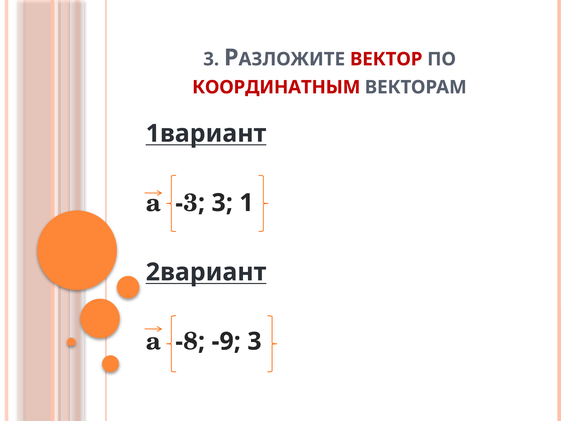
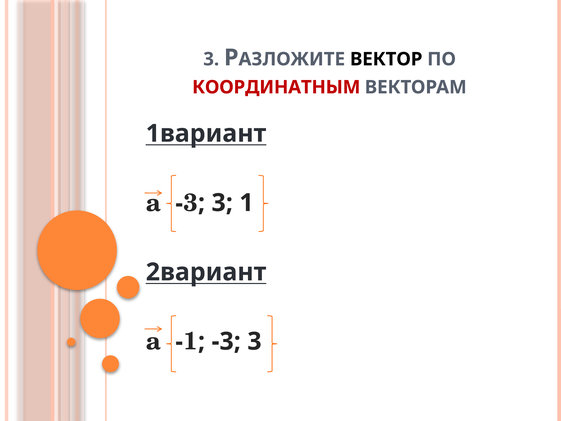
ВЕКТОР colour: red -> black
-8: -8 -> -1
-9 at (226, 341): -9 -> -3
